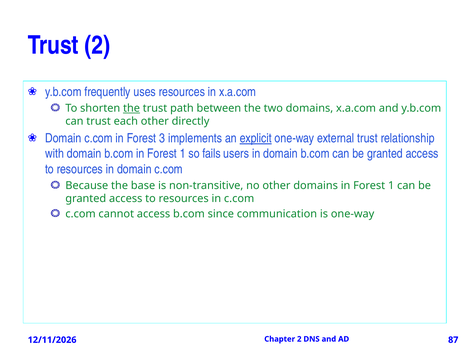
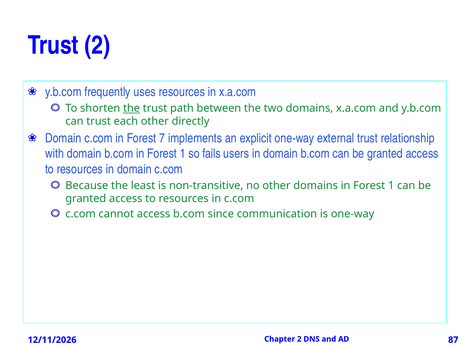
3: 3 -> 7
explicit underline: present -> none
base: base -> least
